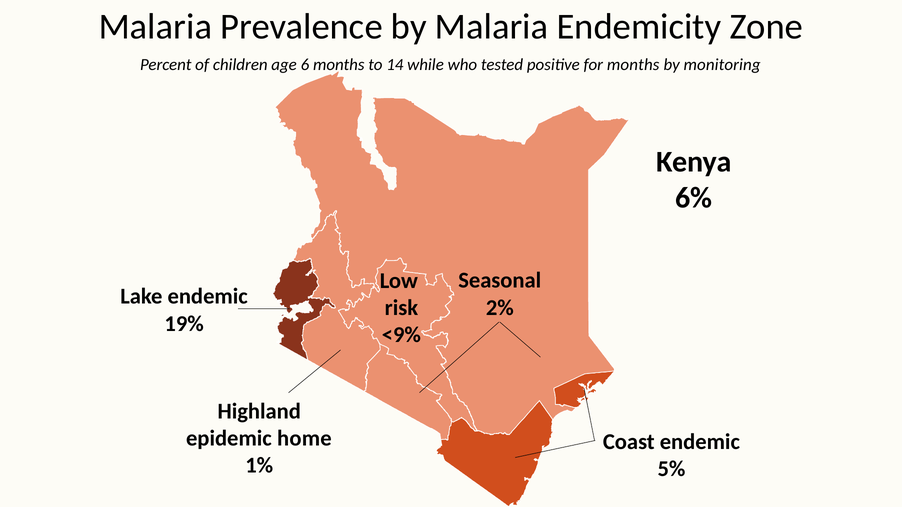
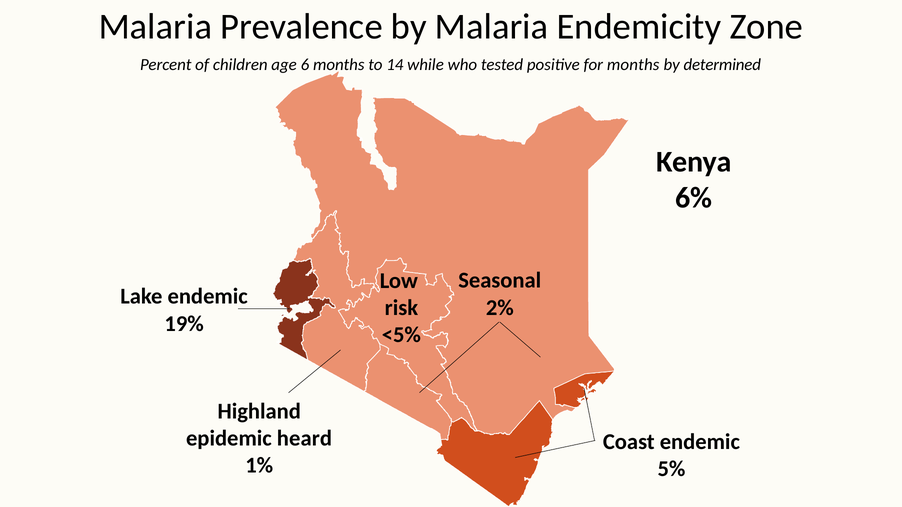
monitoring: monitoring -> determined
<9%: <9% -> <5%
home: home -> heard
